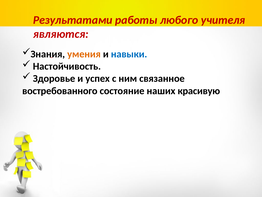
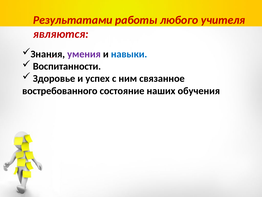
умения colour: orange -> purple
Настойчивость: Настойчивость -> Воспитанности
красивую: красивую -> обучения
